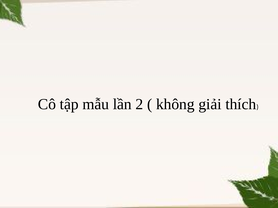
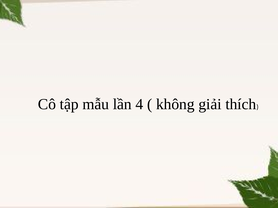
2: 2 -> 4
